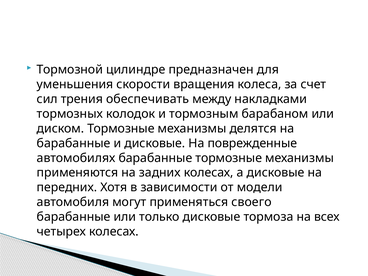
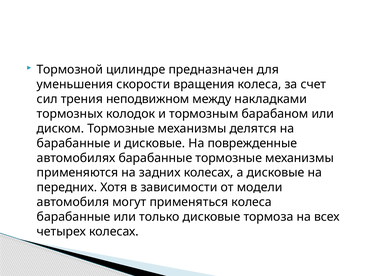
обеспечивать: обеспечивать -> неподвижном
применяться своего: своего -> колеса
